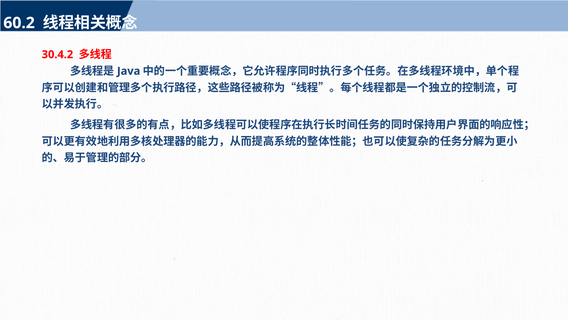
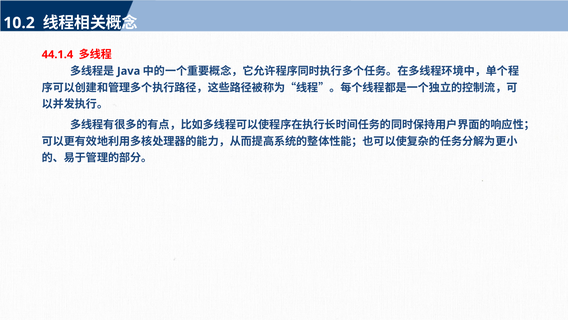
60.2: 60.2 -> 10.2
30.4.2: 30.4.2 -> 44.1.4
